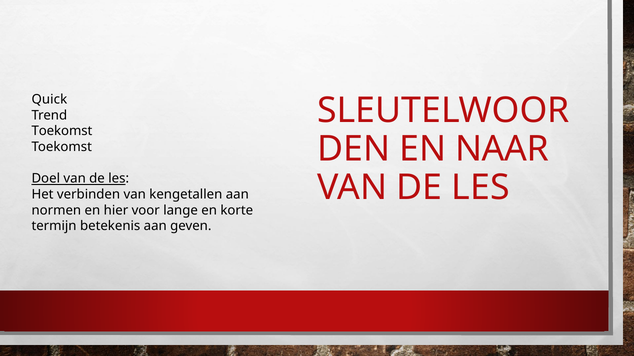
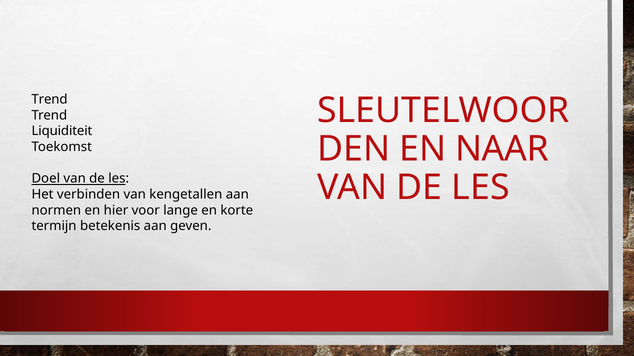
Quick at (49, 100): Quick -> Trend
Toekomst at (62, 131): Toekomst -> Liquiditeit
